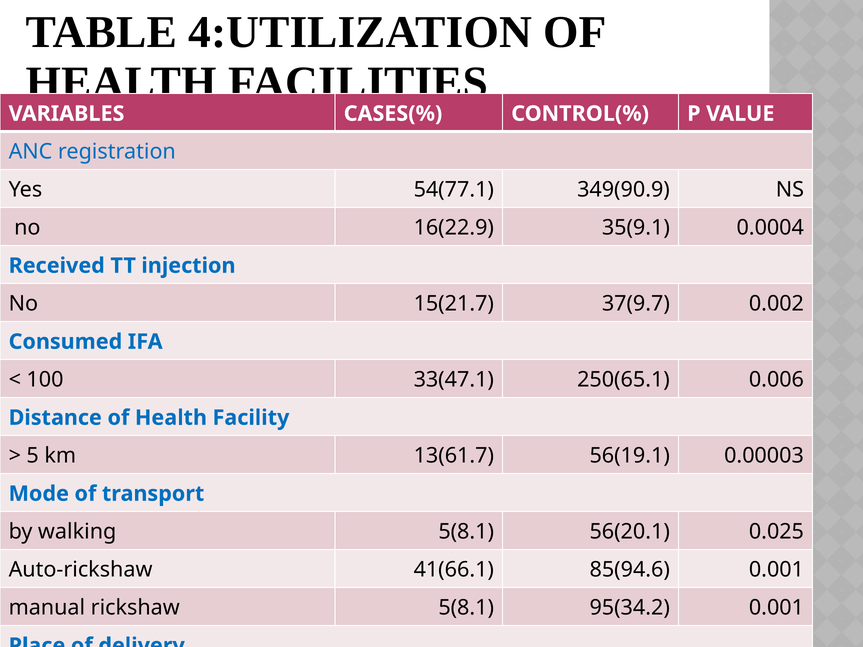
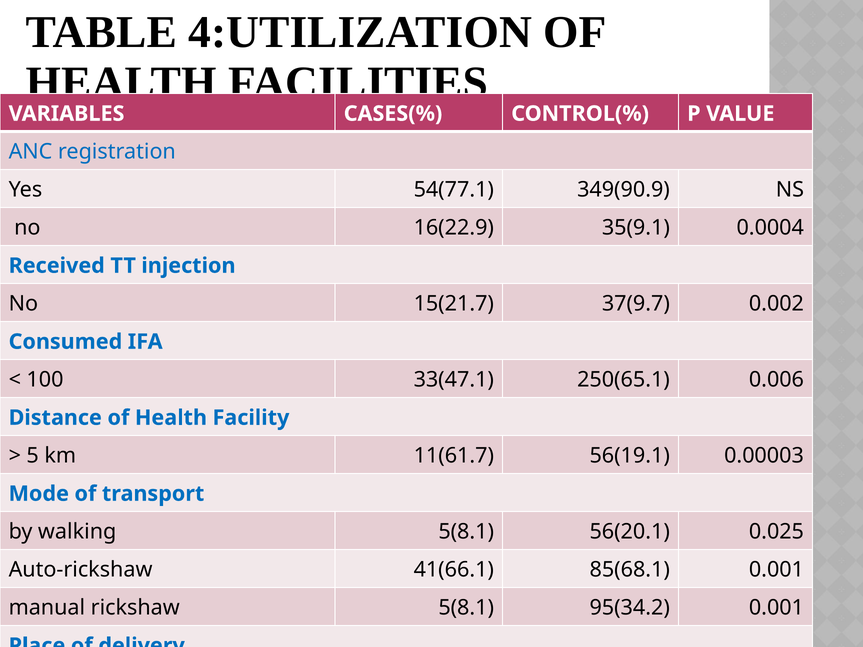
13(61.7: 13(61.7 -> 11(61.7
85(94.6: 85(94.6 -> 85(68.1
